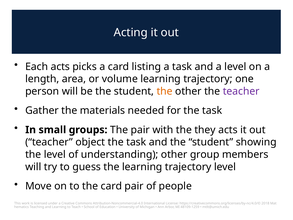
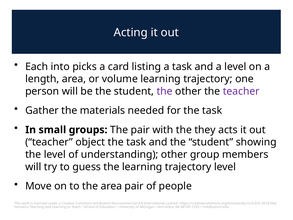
Each acts: acts -> into
the at (165, 91) colour: orange -> purple
the card: card -> area
